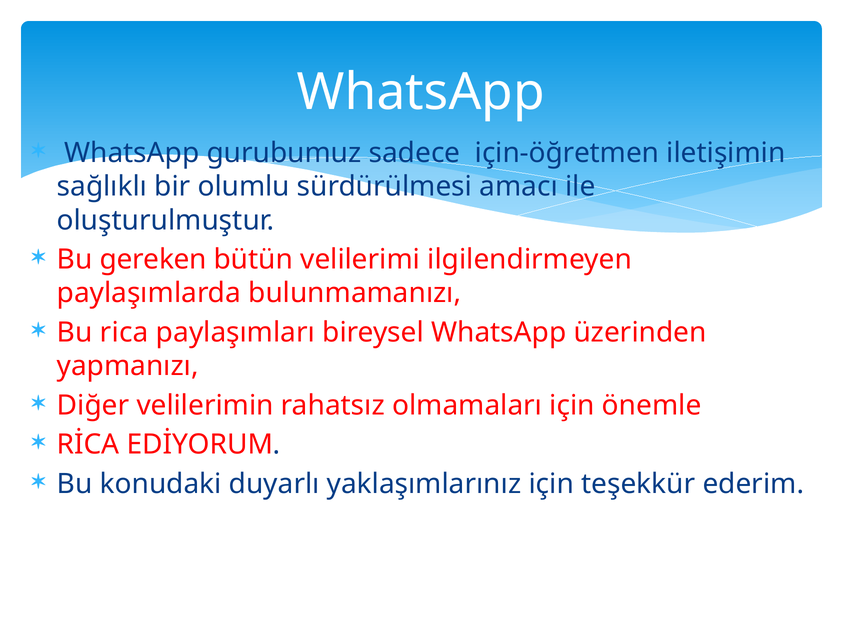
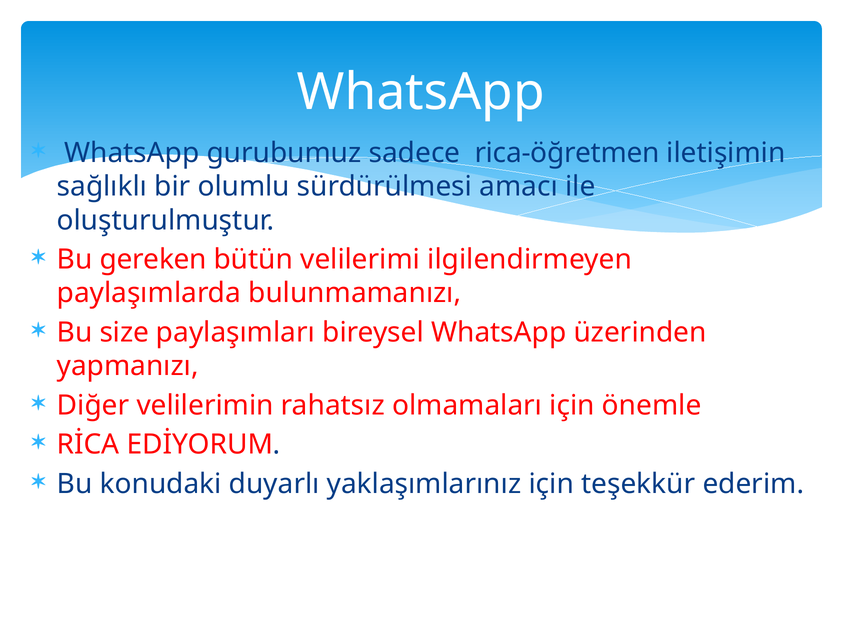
için-öğretmen: için-öğretmen -> rica-öğretmen
rica: rica -> size
